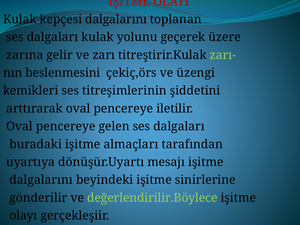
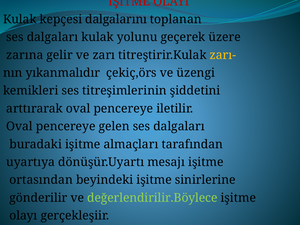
zarı- colour: light green -> yellow
beslenmesini: beslenmesini -> yıkanmalıdır
dalgalarını at (41, 180): dalgalarını -> ortasından
